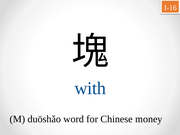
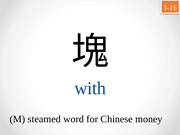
duōshǎo: duōshǎo -> steamed
